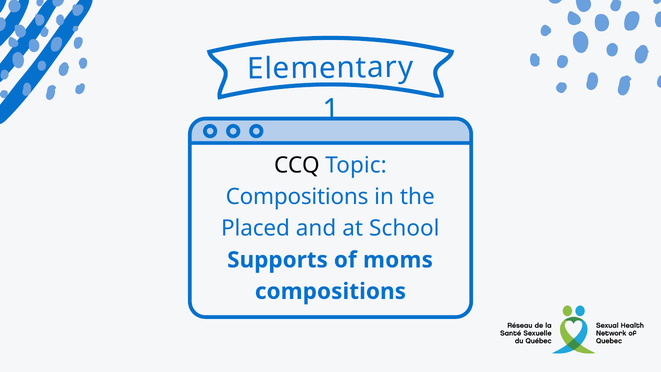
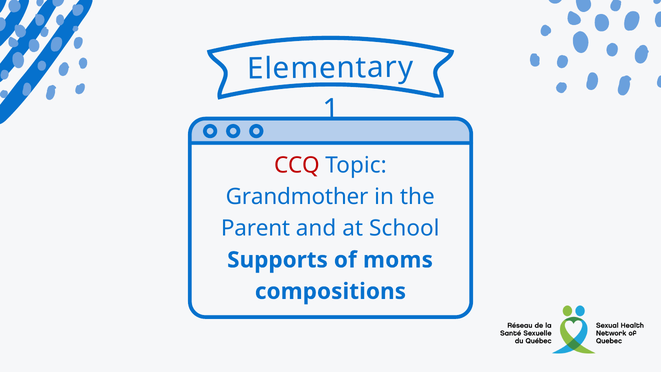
CCQ colour: black -> red
Compositions at (297, 197): Compositions -> Grandmother
Placed: Placed -> Parent
